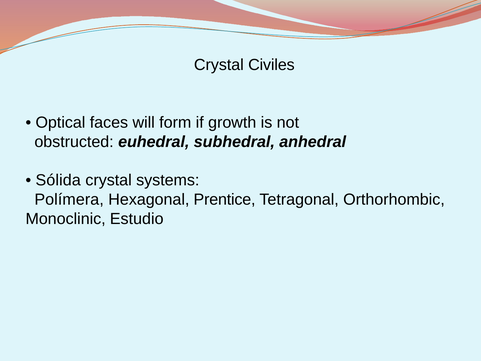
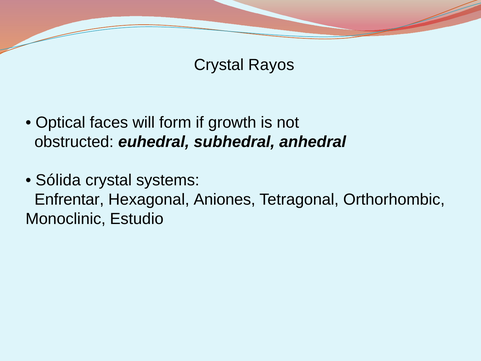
Civiles: Civiles -> Rayos
Polímera: Polímera -> Enfrentar
Prentice: Prentice -> Aniones
